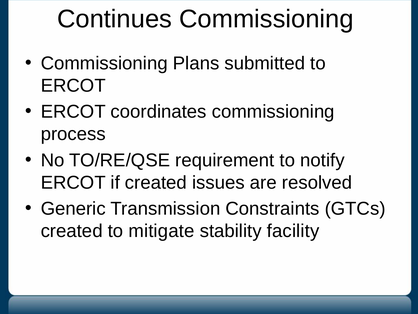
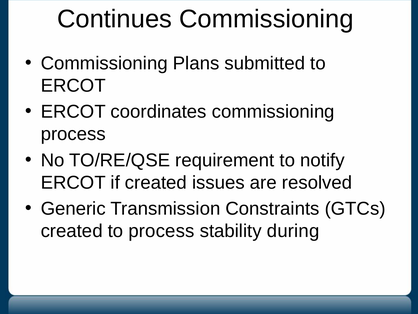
to mitigate: mitigate -> process
facility: facility -> during
